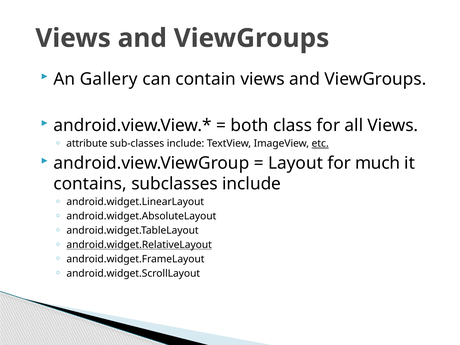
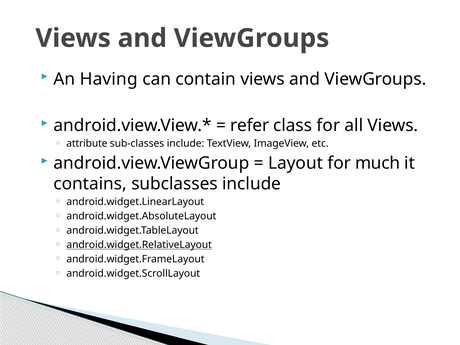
Gallery: Gallery -> Having
both: both -> refer
etc underline: present -> none
